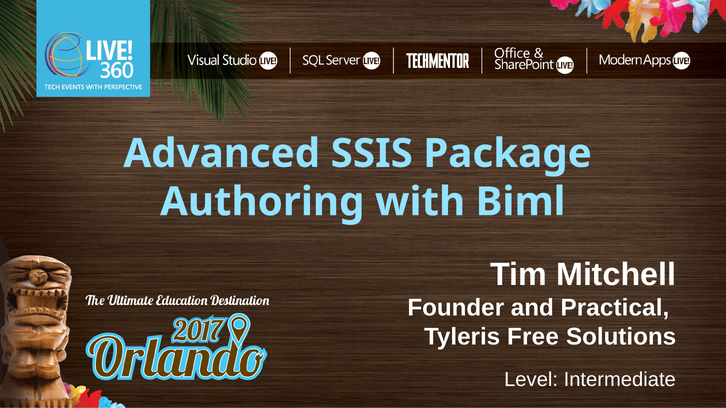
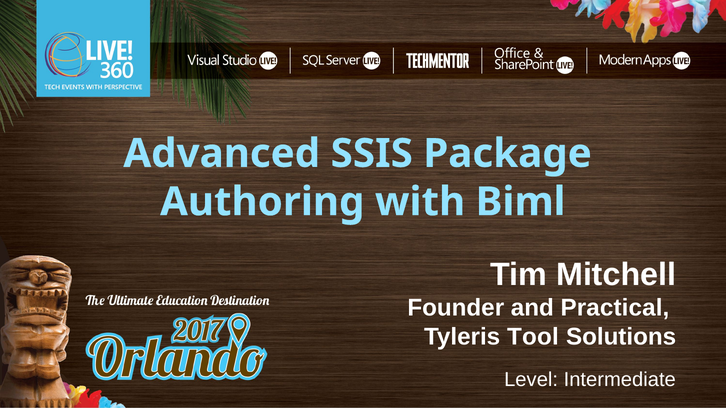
Free: Free -> Tool
